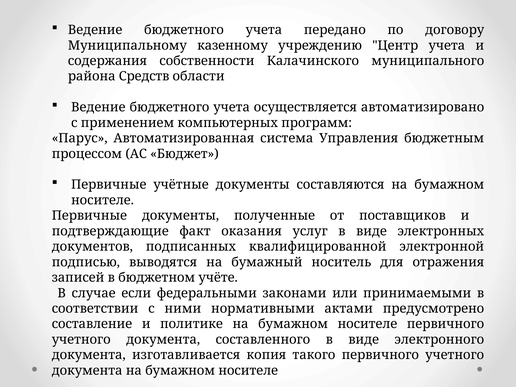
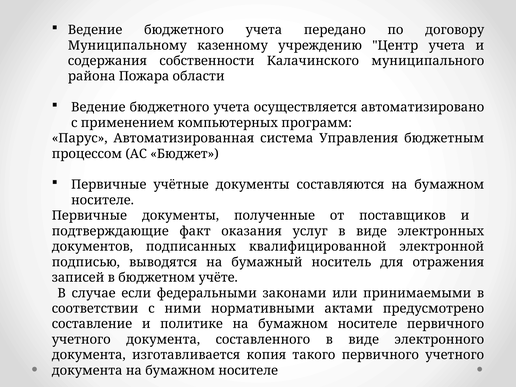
Средств: Средств -> Пожара
